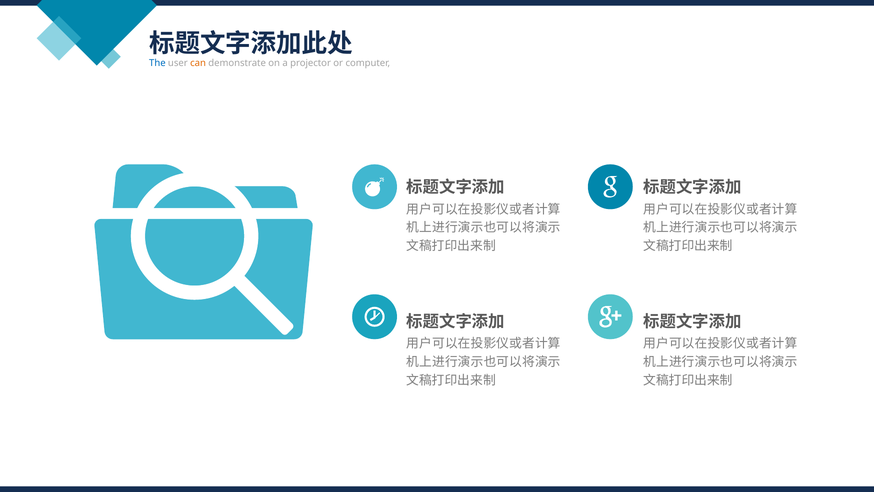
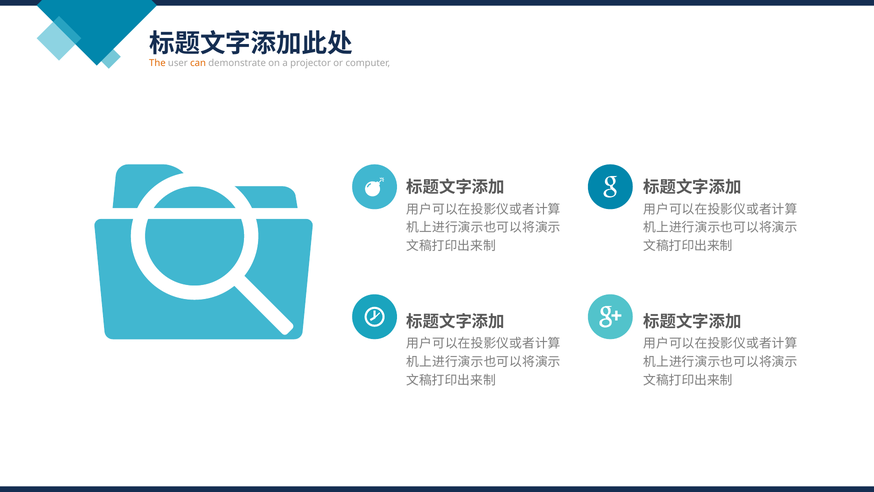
The colour: blue -> orange
